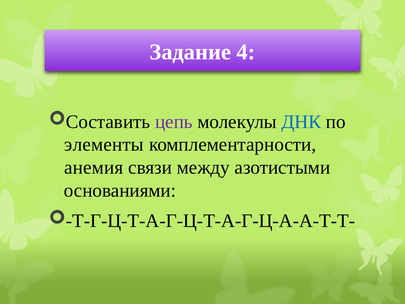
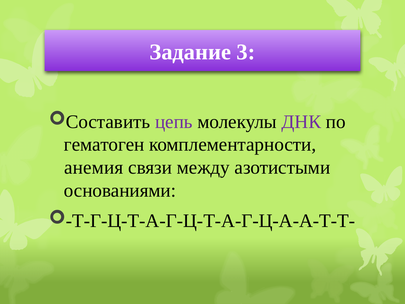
4: 4 -> 3
ДНК colour: blue -> purple
элементы: элементы -> гематоген
